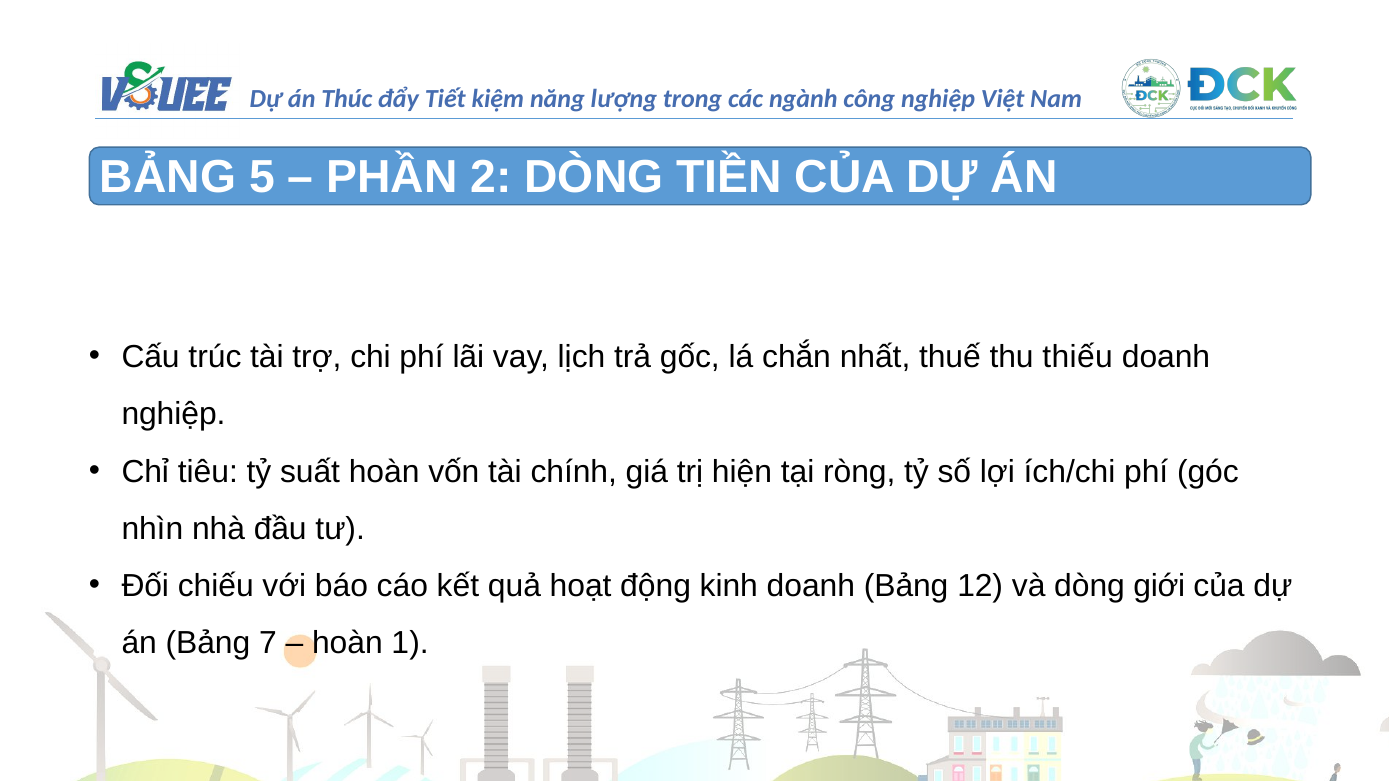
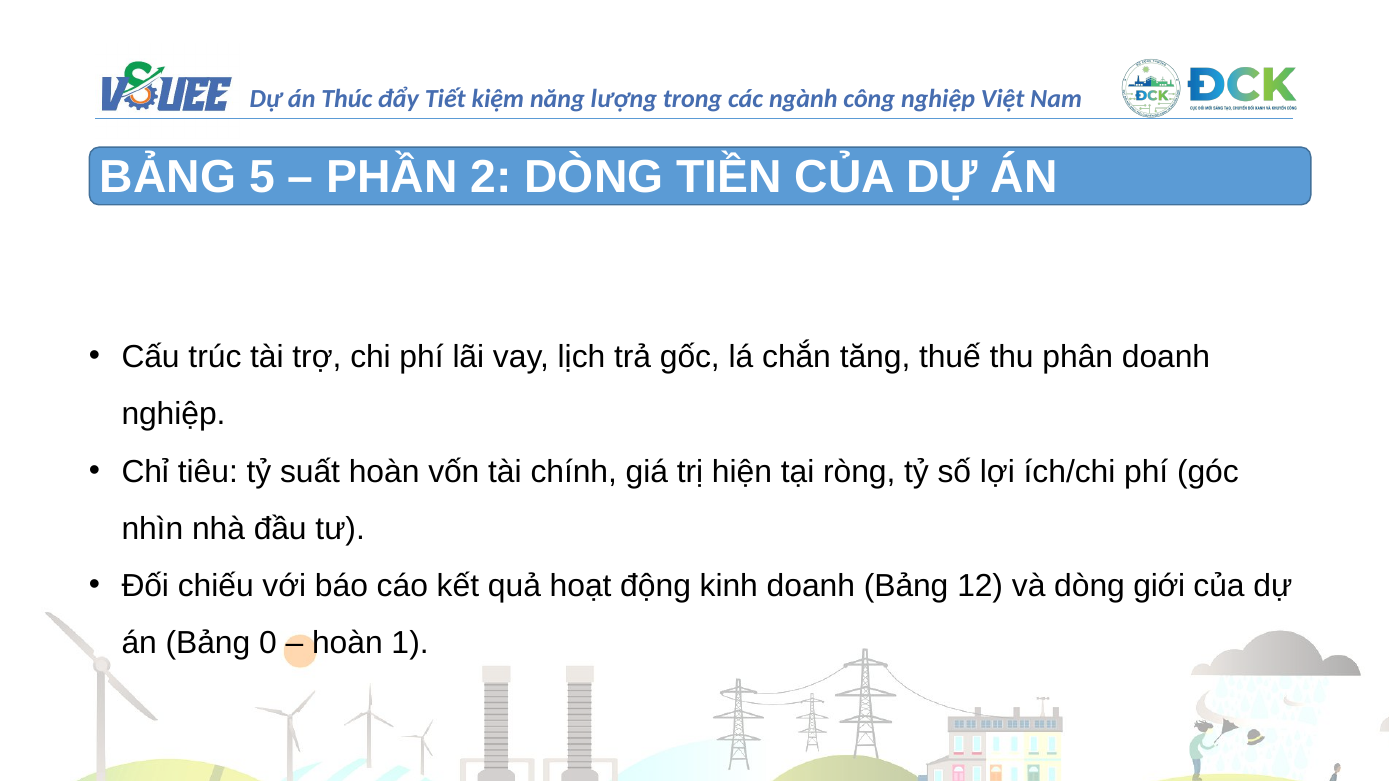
nhất: nhất -> tăng
thiếu: thiếu -> phân
7: 7 -> 0
